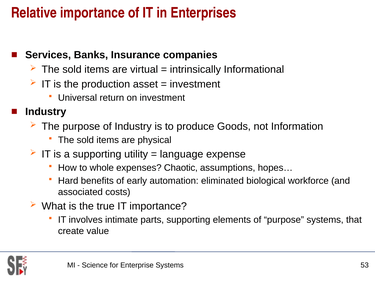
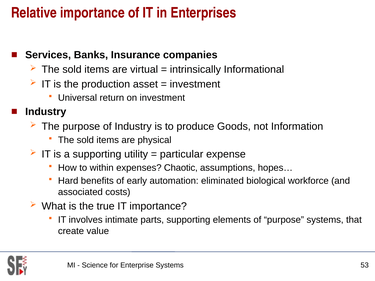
language: language -> particular
whole: whole -> within
